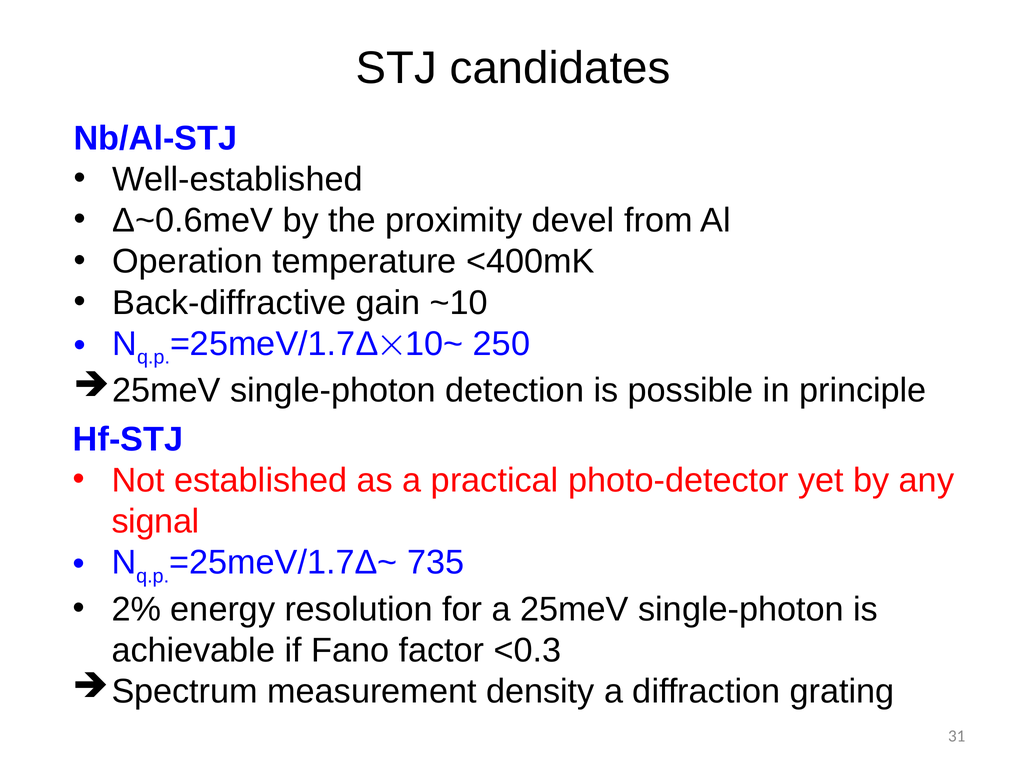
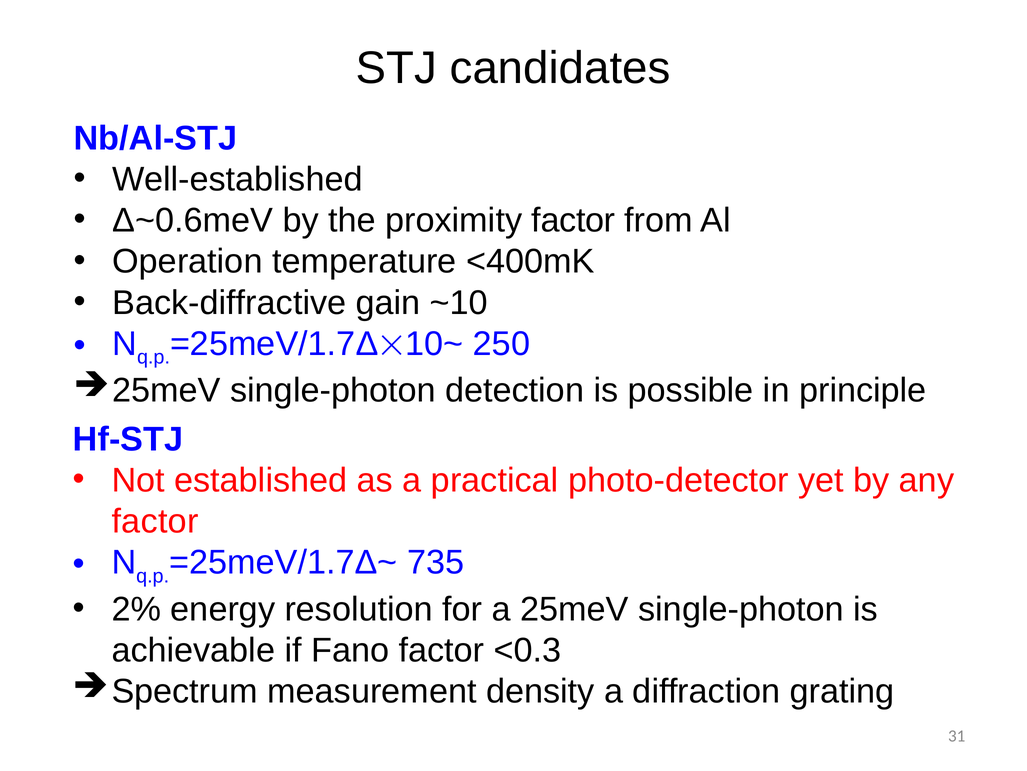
proximity devel: devel -> factor
signal at (155, 521): signal -> factor
